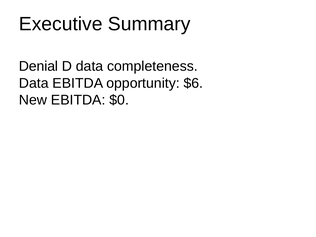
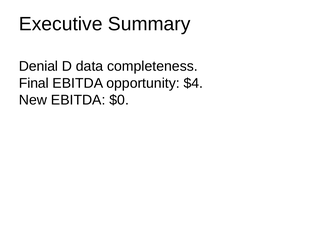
Data at (34, 83): Data -> Final
$6: $6 -> $4
